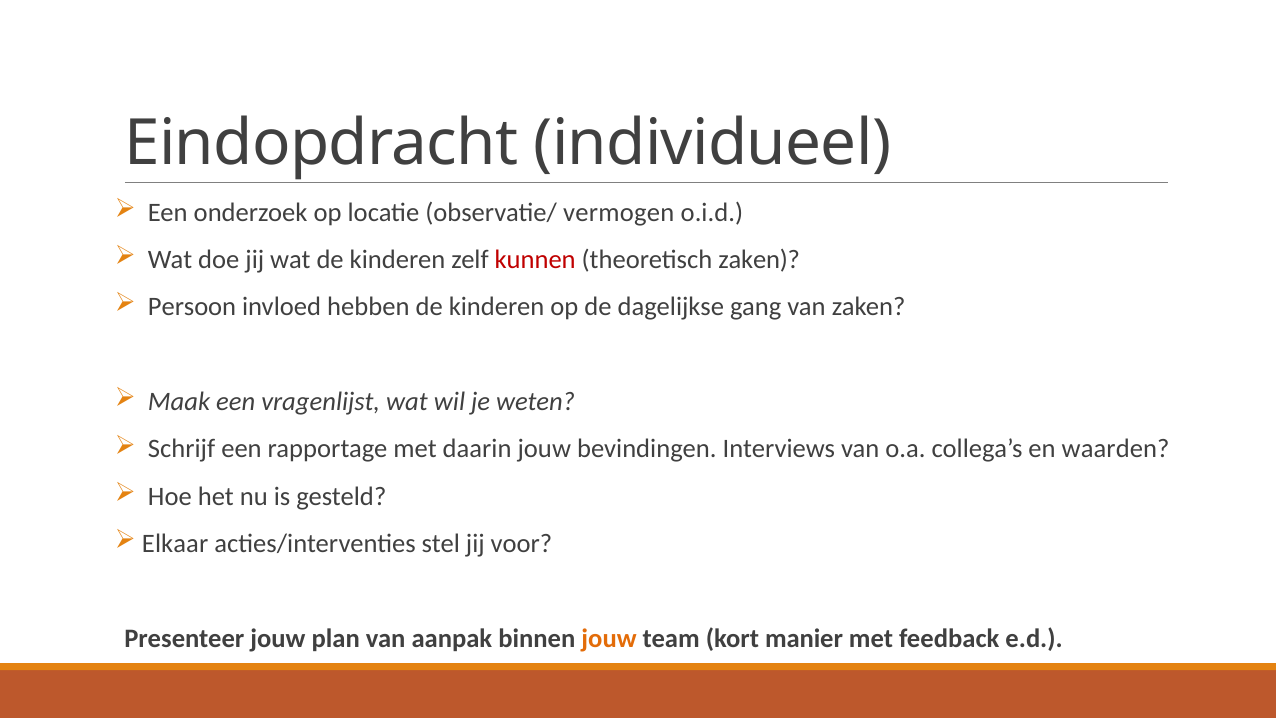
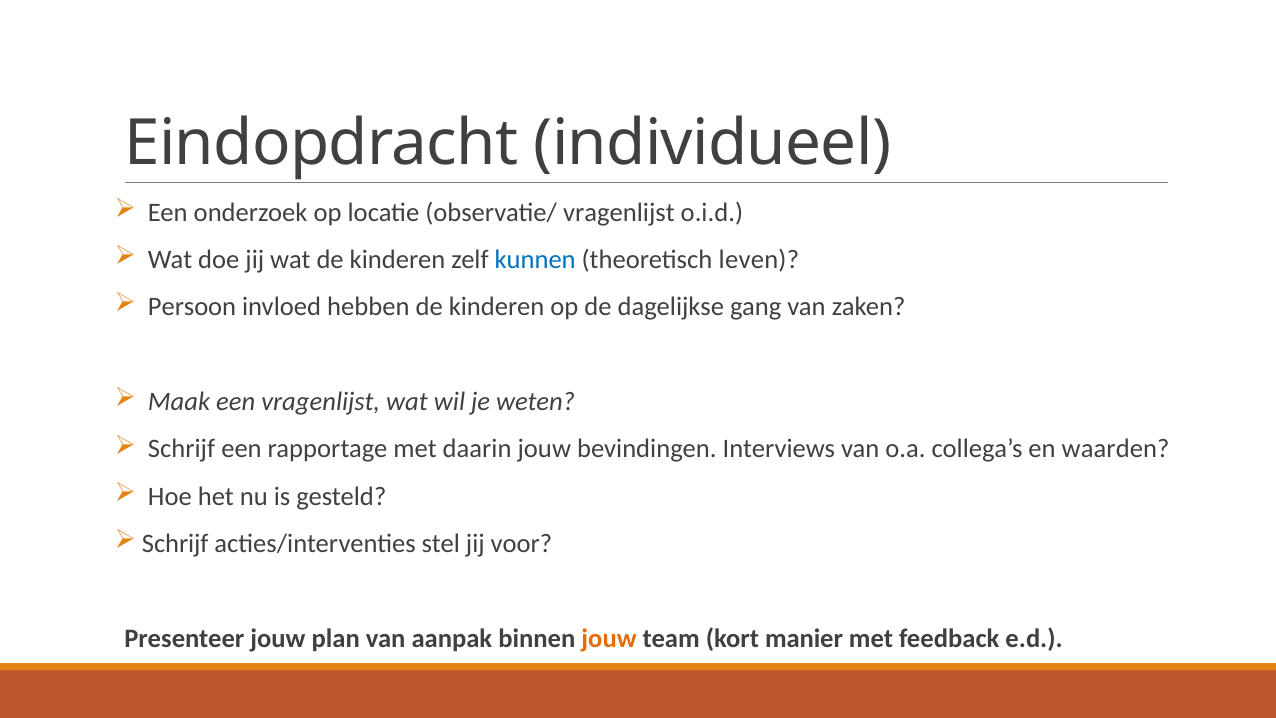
observatie/ vermogen: vermogen -> vragenlijst
kunnen colour: red -> blue
theoretisch zaken: zaken -> leven
Elkaar at (175, 544): Elkaar -> Schrijf
